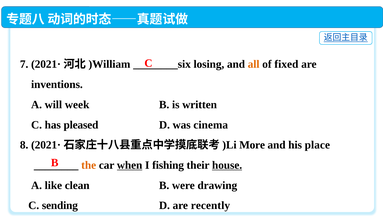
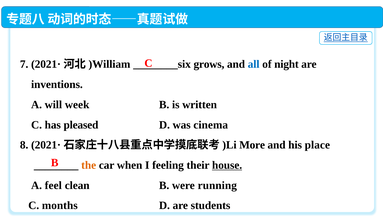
losing: losing -> grows
all colour: orange -> blue
fixed: fixed -> night
when underline: present -> none
fishing: fishing -> feeling
like: like -> feel
drawing: drawing -> running
sending: sending -> months
recently: recently -> students
